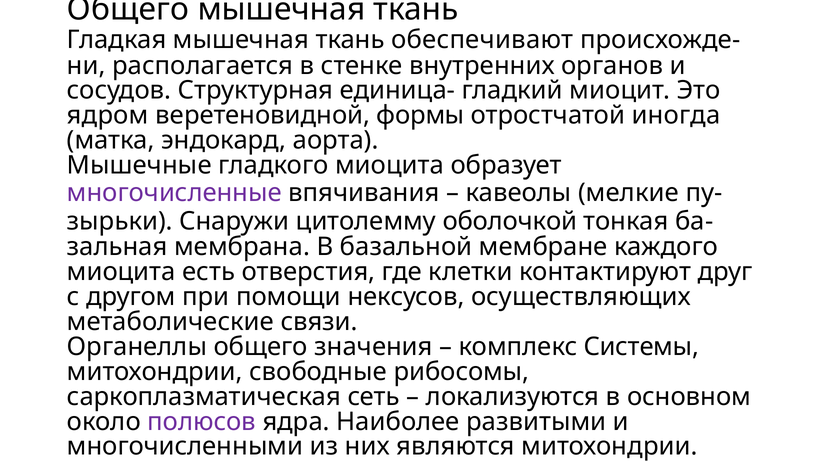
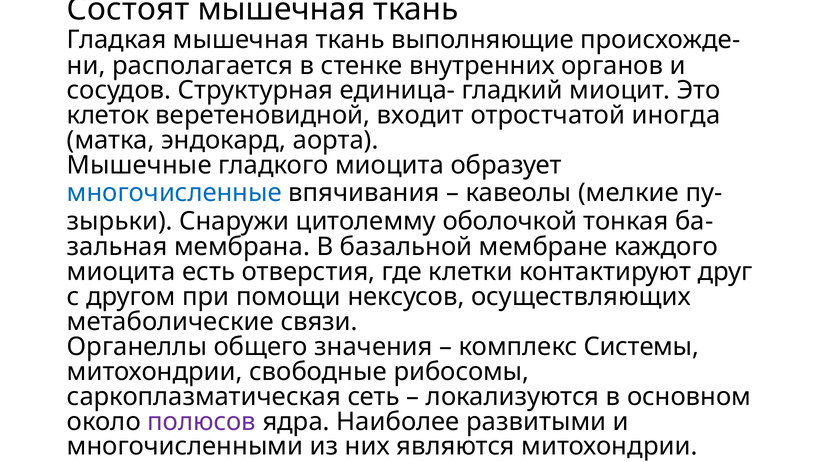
Общего at (128, 9): Общего -> Состоят
обеспечивают: обеспечивают -> выполняющие
ядром: ядром -> клеток
формы: формы -> входит
многочисленные colour: purple -> blue
